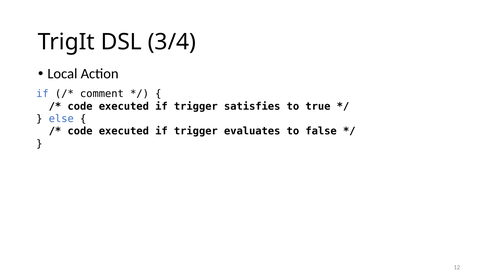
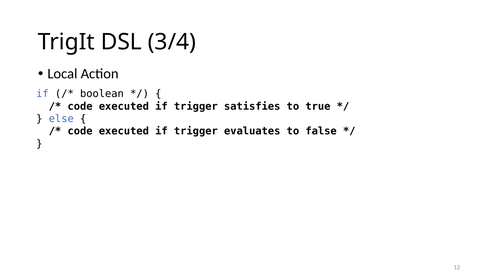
comment: comment -> boolean
